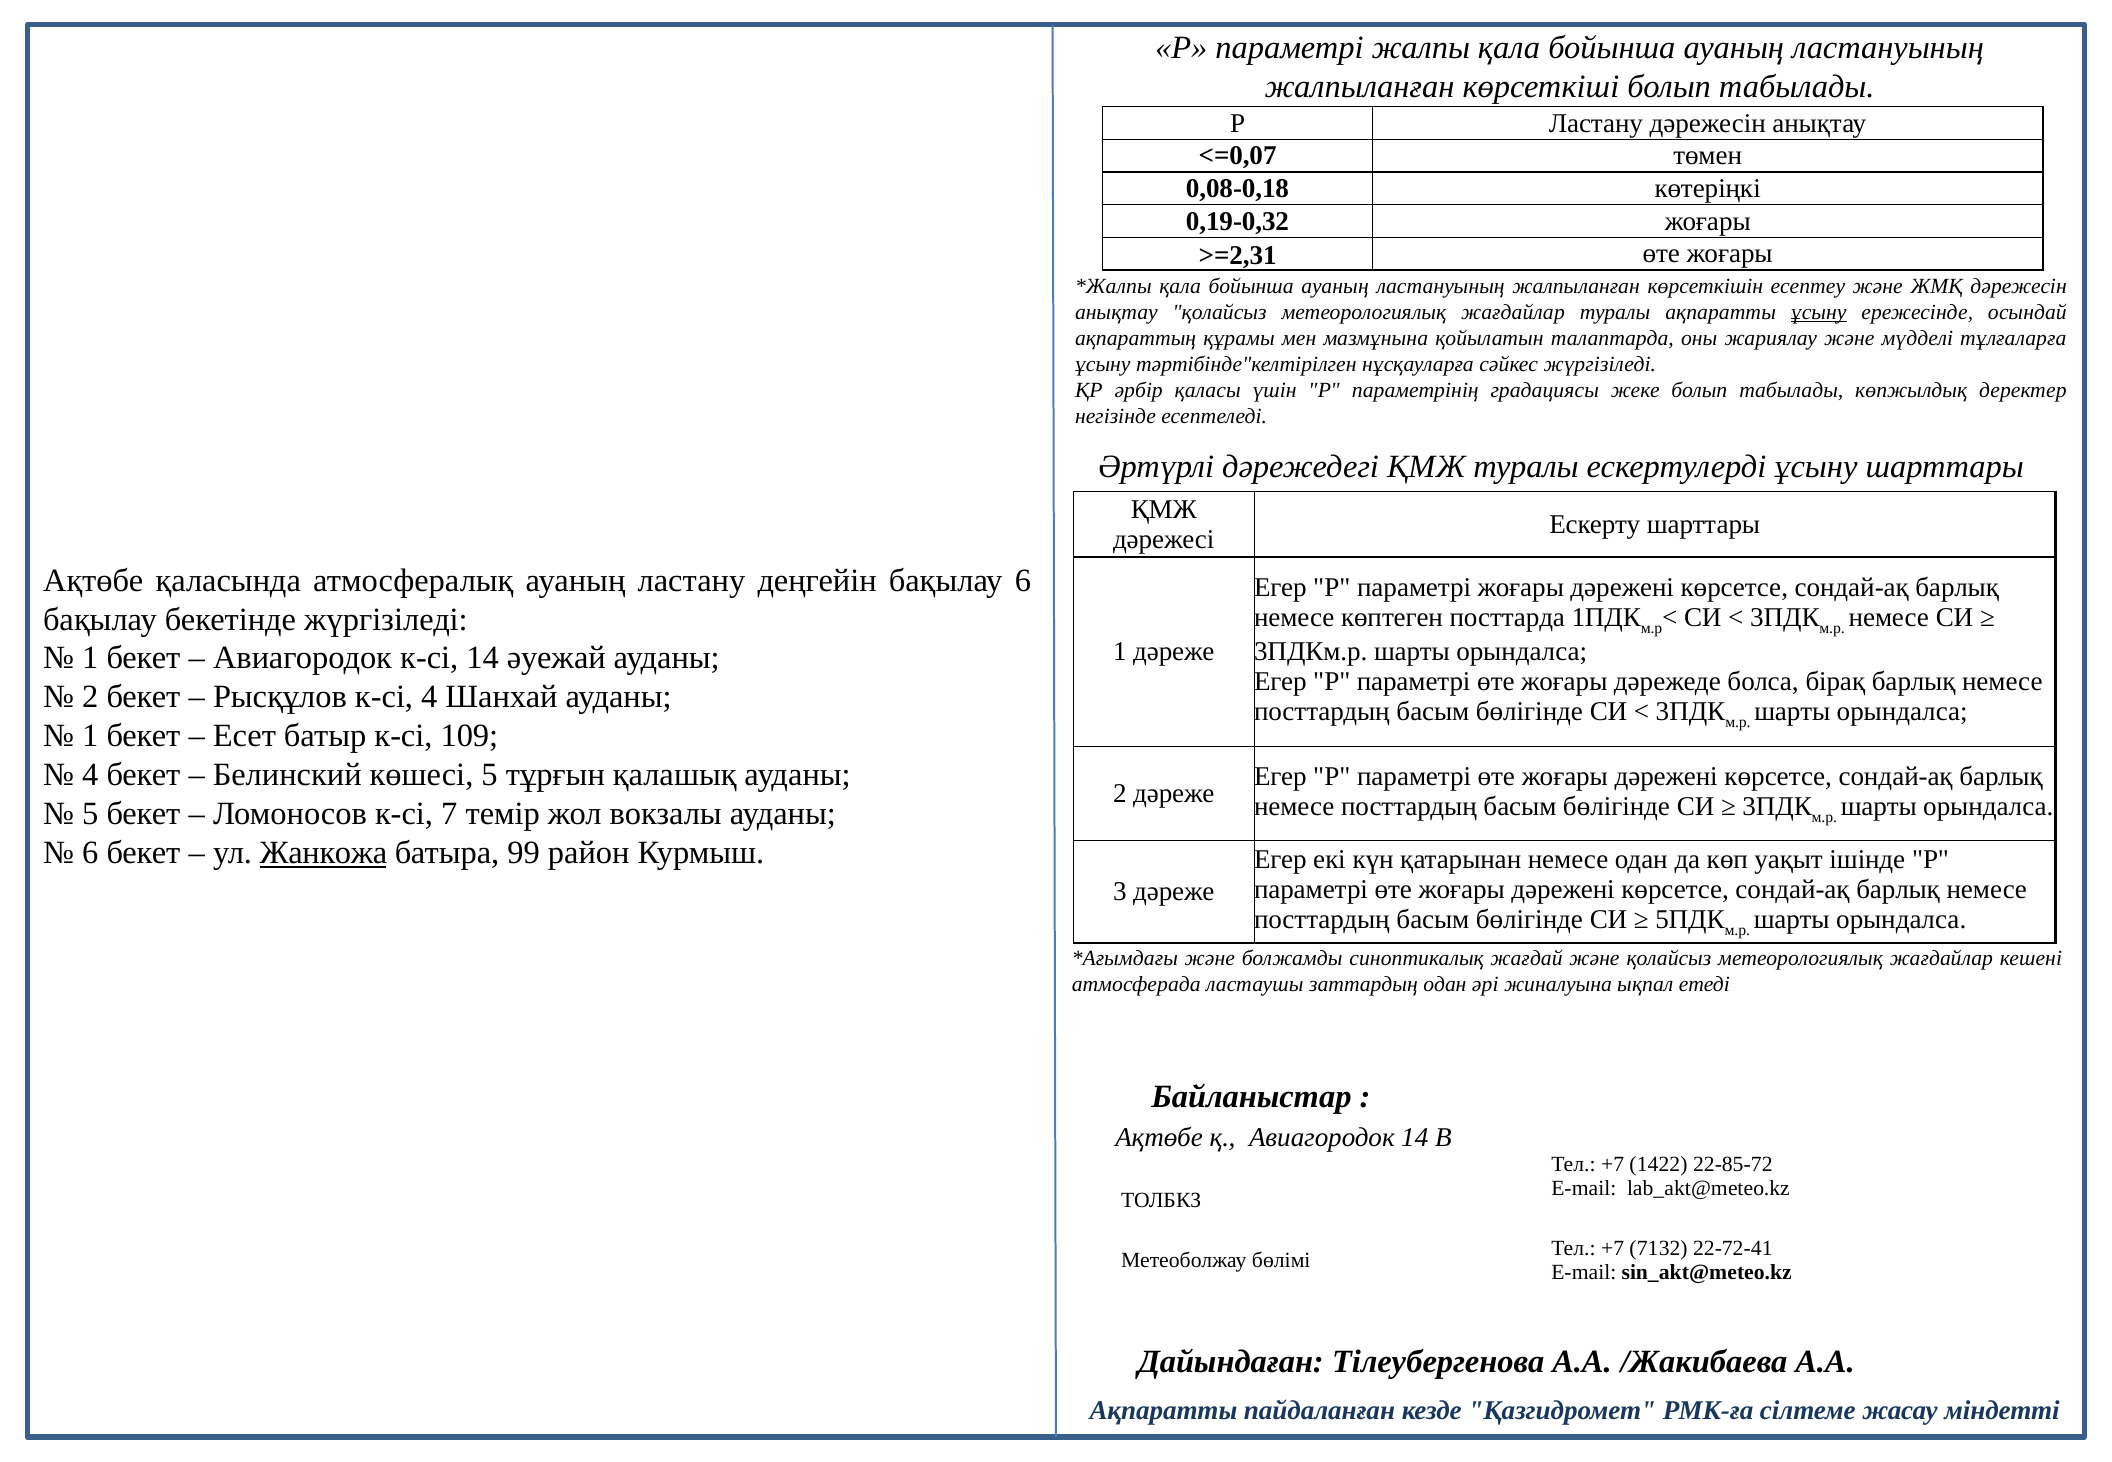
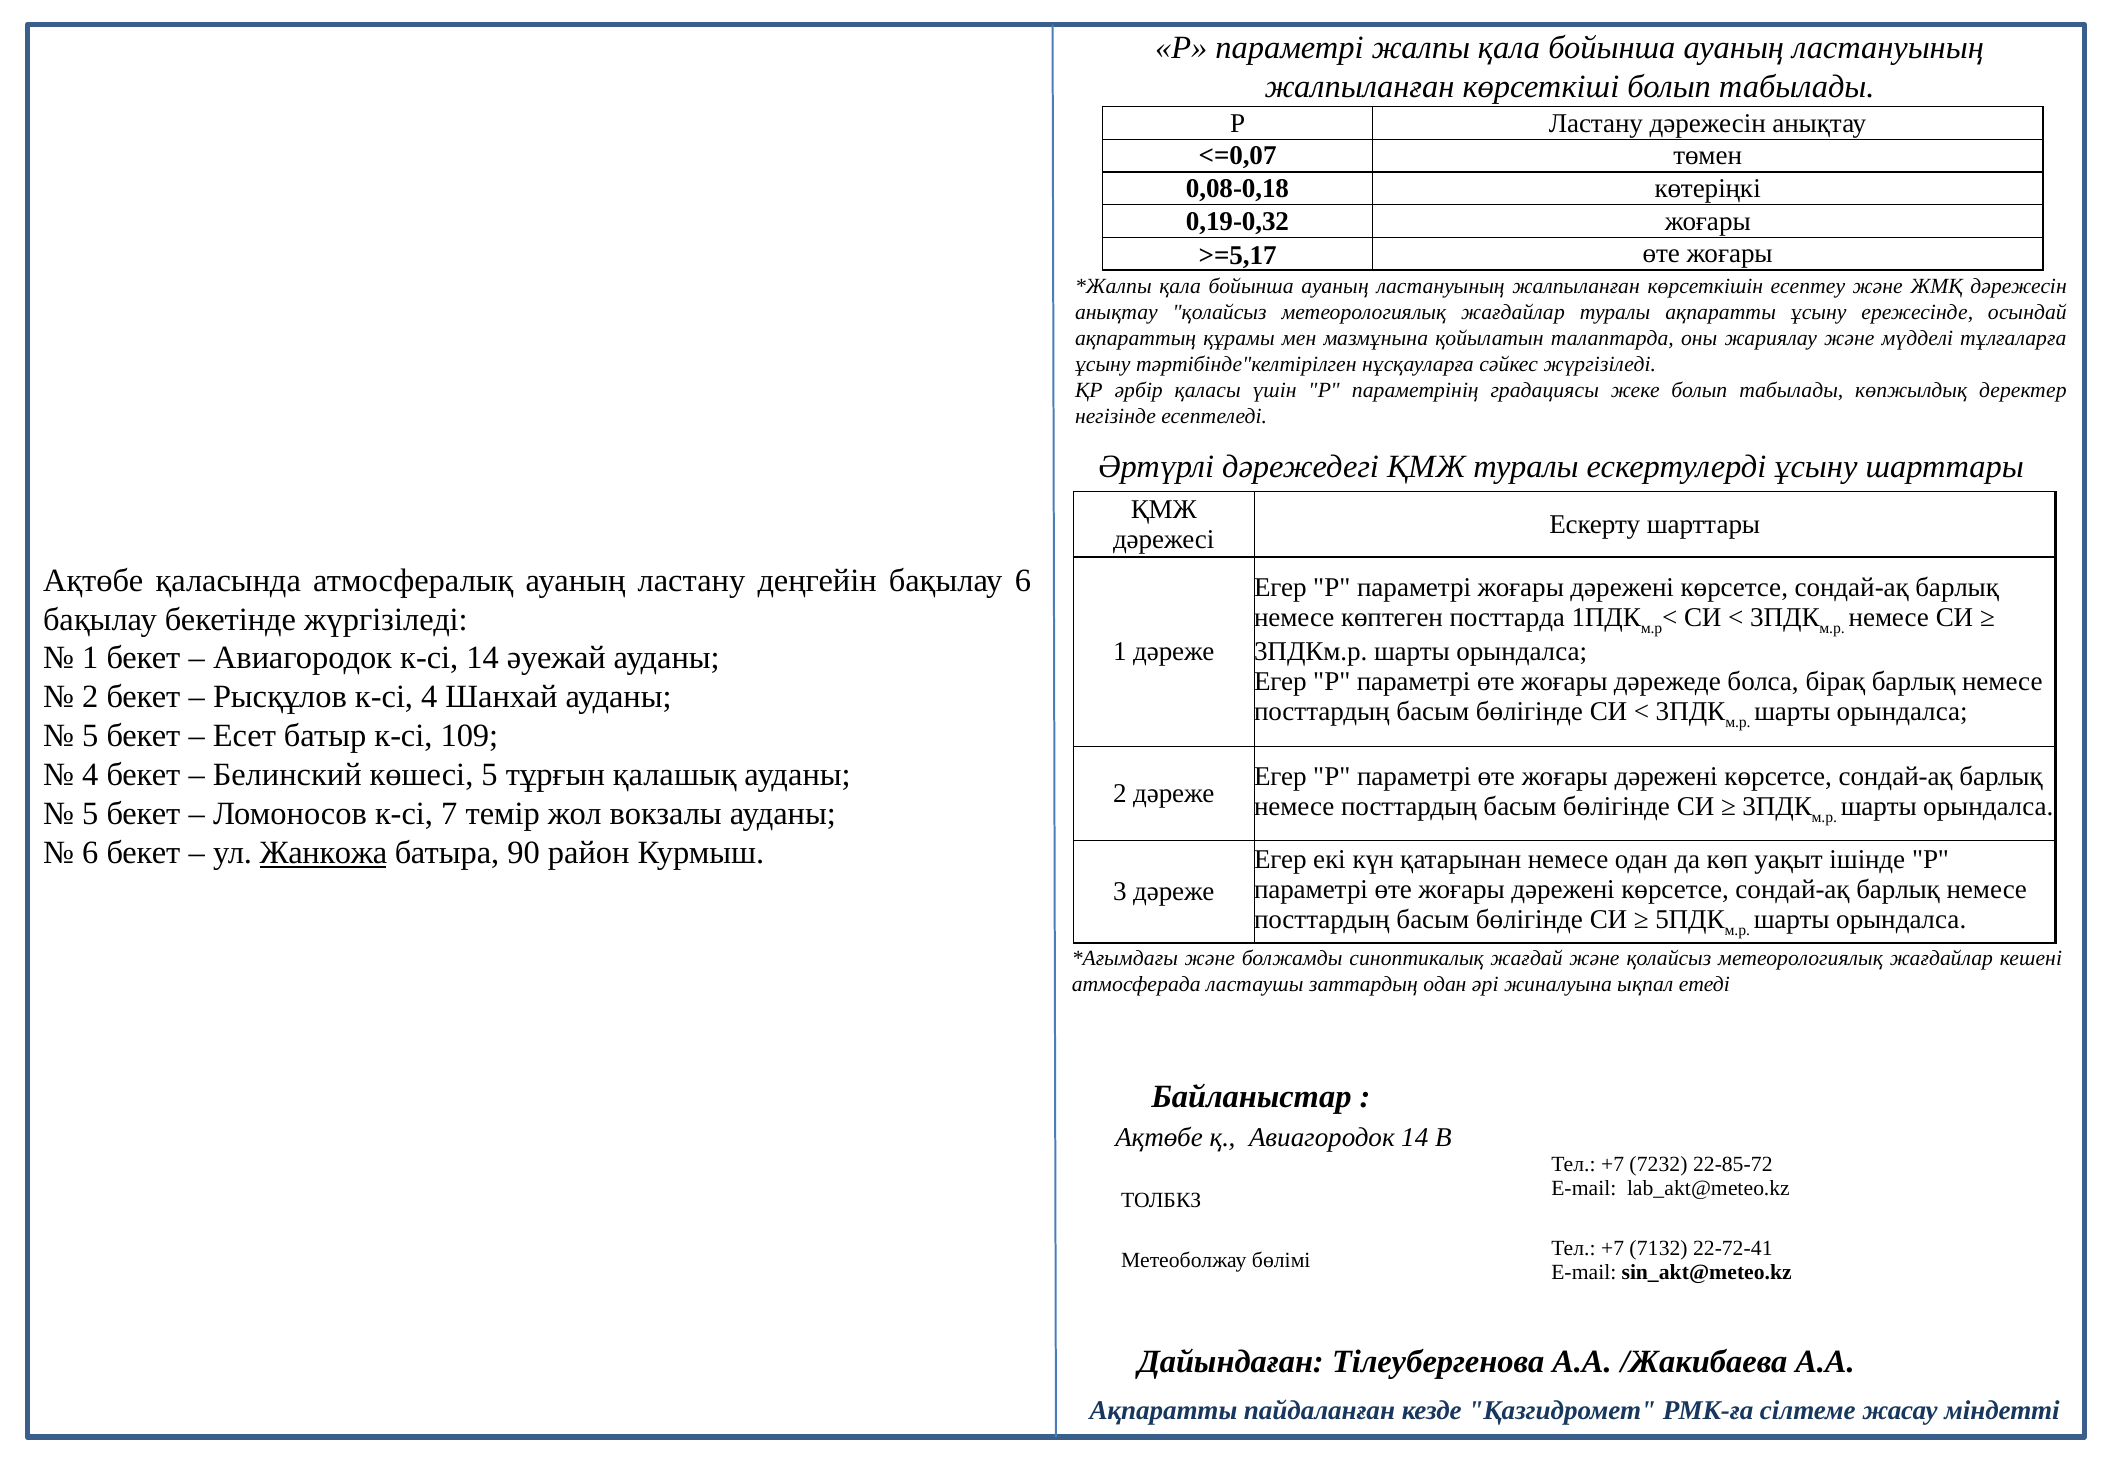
>=2,31: >=2,31 -> >=5,17
ұсыну at (1819, 313) underline: present -> none
1 at (90, 736): 1 -> 5
99: 99 -> 90
1422: 1422 -> 7232
